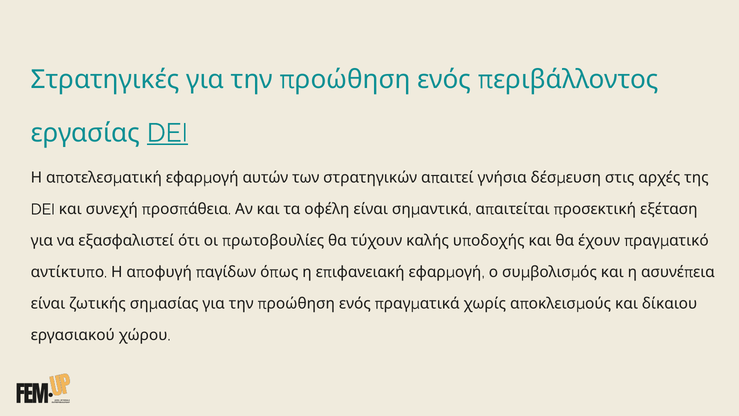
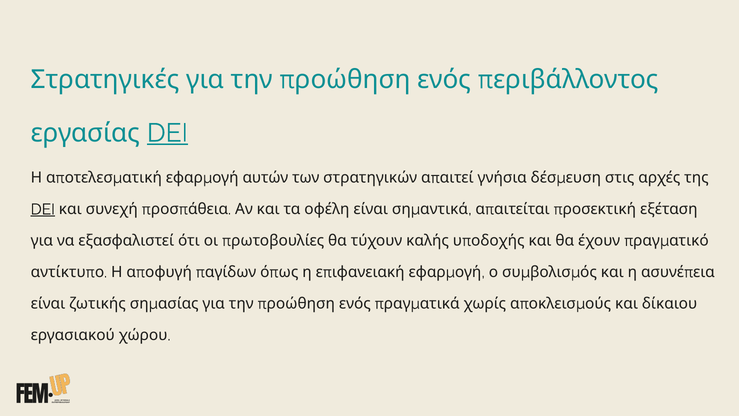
DEI at (43, 209) underline: none -> present
